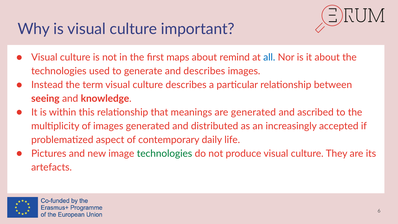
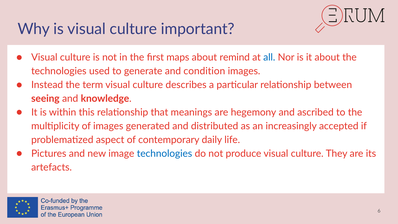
and describes: describes -> condition
are generated: generated -> hegemony
technologies at (164, 153) colour: green -> blue
